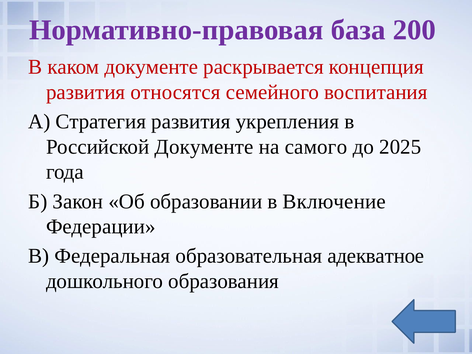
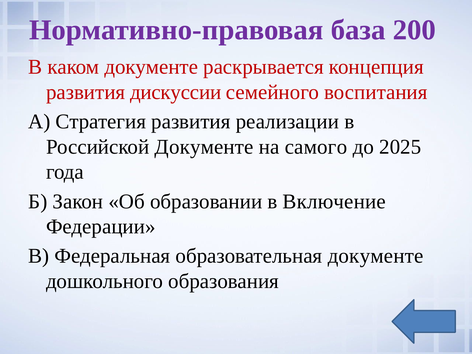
относятся: относятся -> дискуссии
укрепления: укрепления -> реализации
образовательная адекватное: адекватное -> документе
